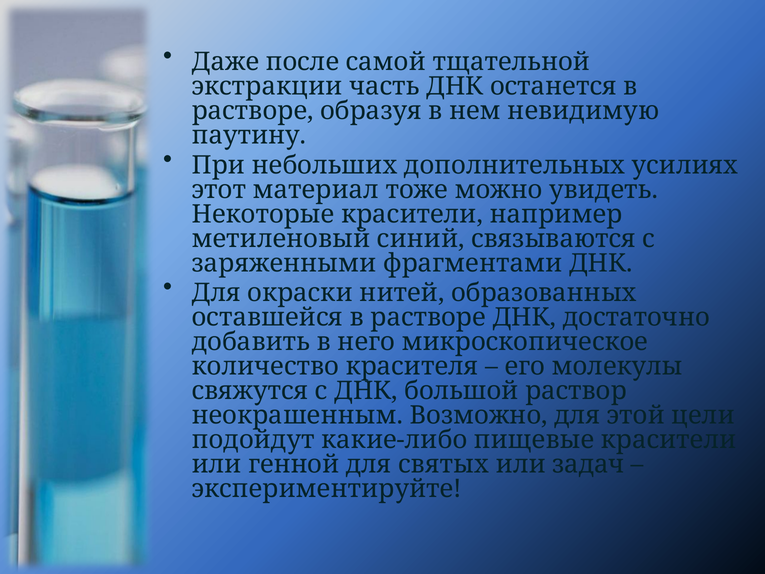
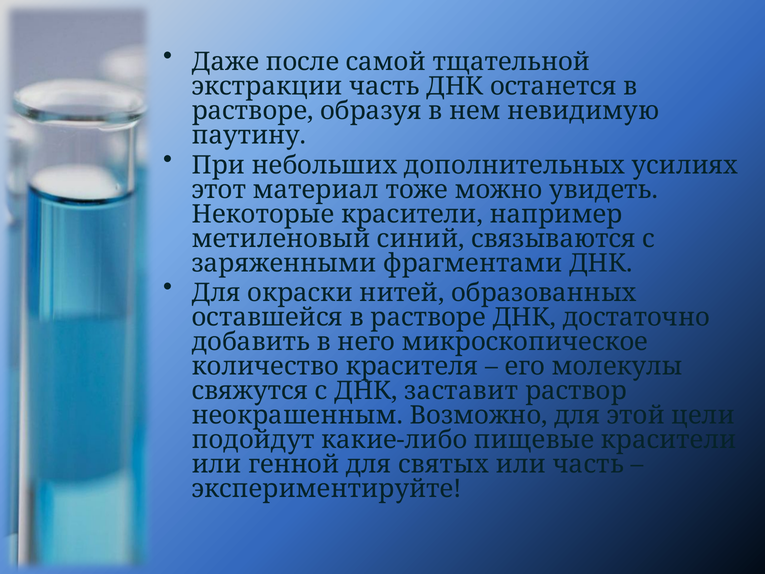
большой: большой -> заставит
или задач: задач -> часть
